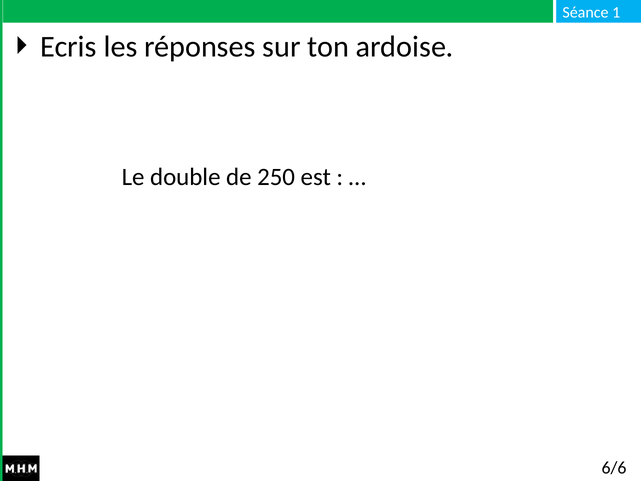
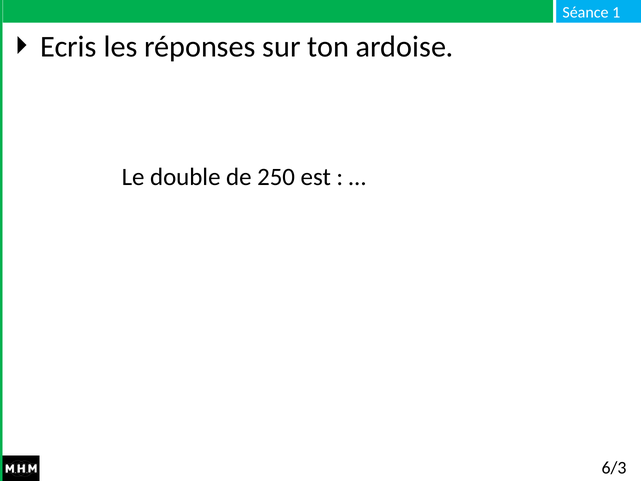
6/6: 6/6 -> 6/3
